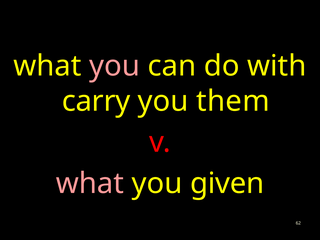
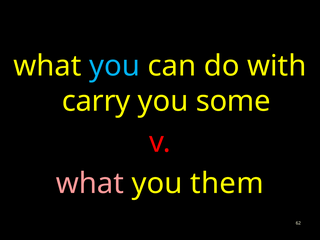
you at (115, 66) colour: pink -> light blue
them: them -> some
given: given -> them
